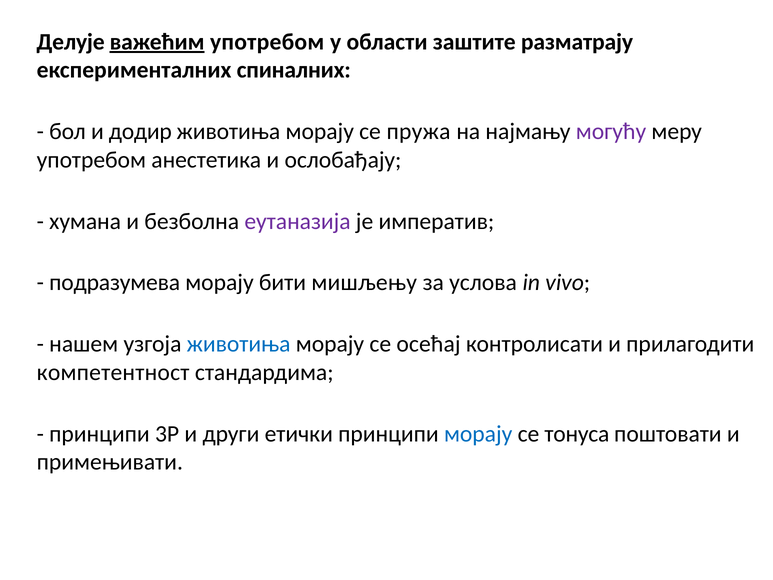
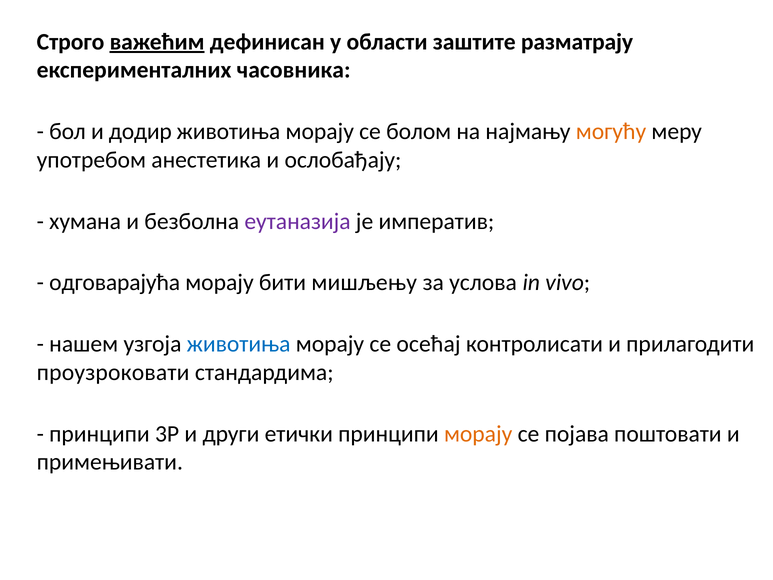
Делује: Делује -> Строго
важећим употребом: употребом -> дефинисан
спиналних: спиналних -> часовника
пружа: пружа -> болом
могућу colour: purple -> orange
подразумева: подразумева -> одговарајућа
компетентност: компетентност -> проузроковати
морају at (478, 434) colour: blue -> orange
тонуса: тонуса -> појава
